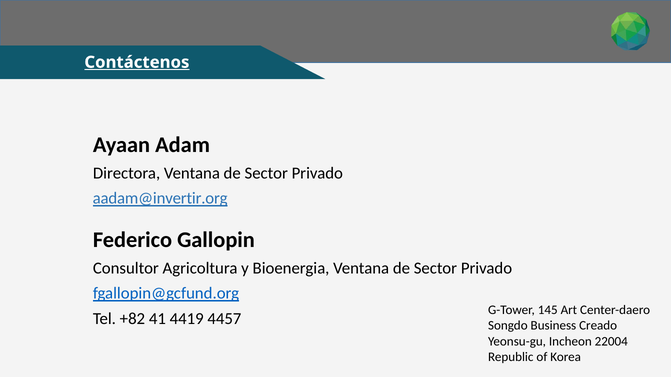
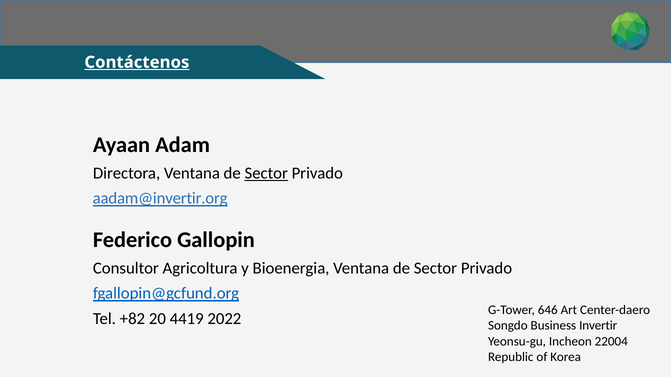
Sector at (266, 173) underline: none -> present
145: 145 -> 646
41: 41 -> 20
4457: 4457 -> 2022
Creado: Creado -> Invertir
